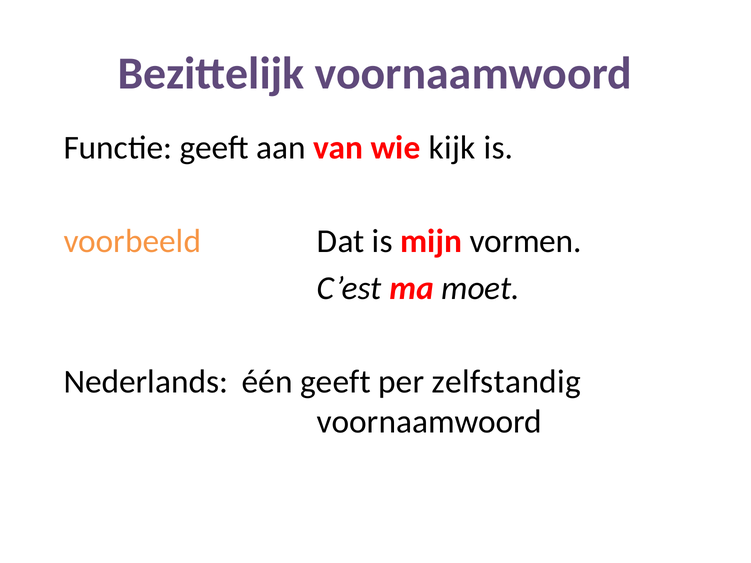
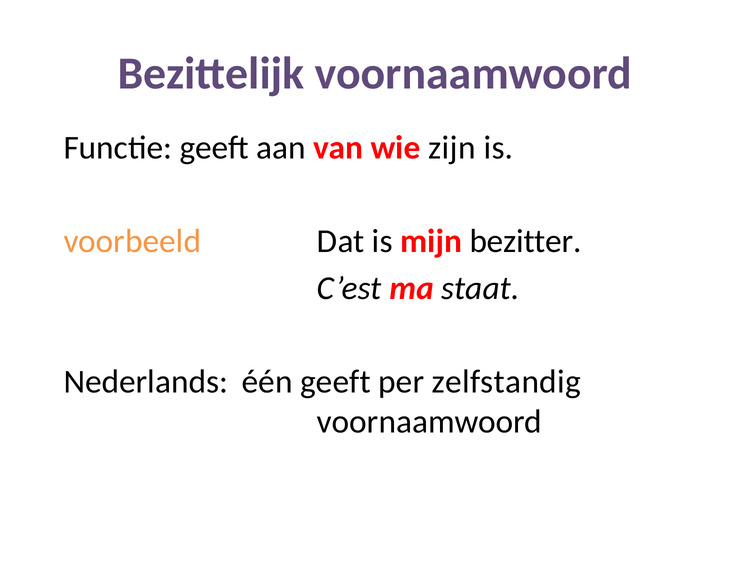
kijk: kijk -> zijn
vormen: vormen -> bezitter
moet: moet -> staat
